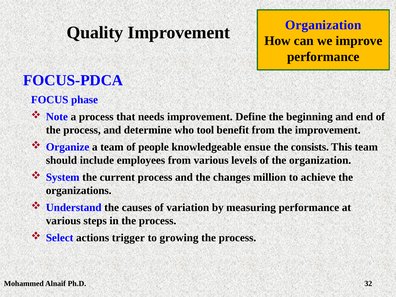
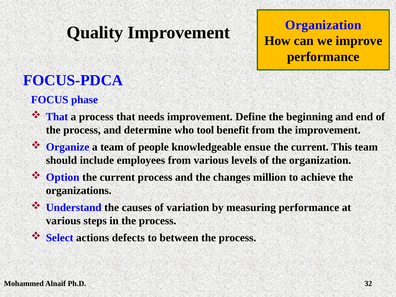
Note at (57, 117): Note -> That
consists at (310, 147): consists -> current
System: System -> Option
trigger: trigger -> defects
growing: growing -> between
